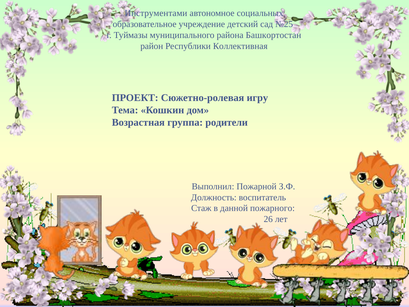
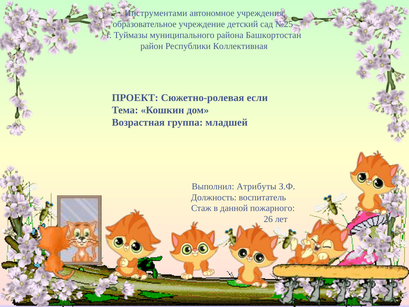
социальных: социальных -> учреждения
игру: игру -> если
родители: родители -> младшей
Пожарной: Пожарной -> Атрибуты
